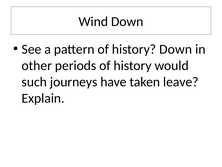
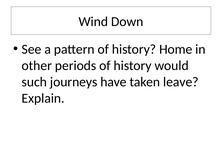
history Down: Down -> Home
